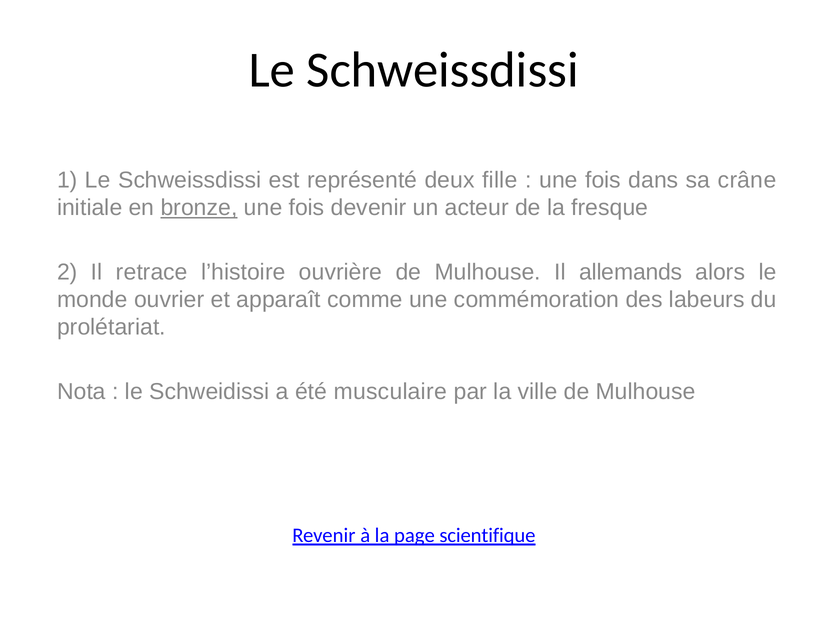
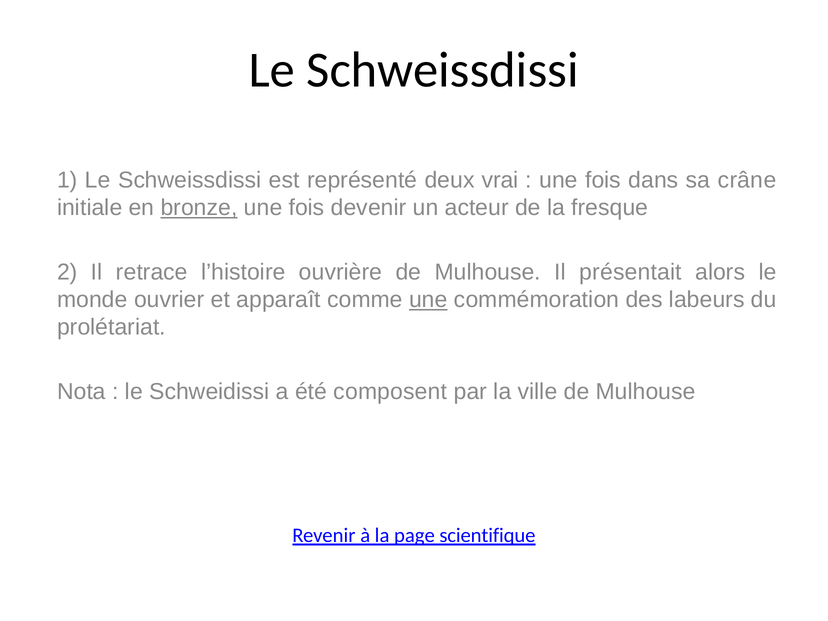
fille: fille -> vrai
allemands: allemands -> présentait
une at (428, 300) underline: none -> present
musculaire: musculaire -> composent
